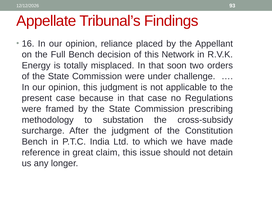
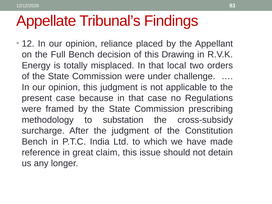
16: 16 -> 12
Network: Network -> Drawing
soon: soon -> local
